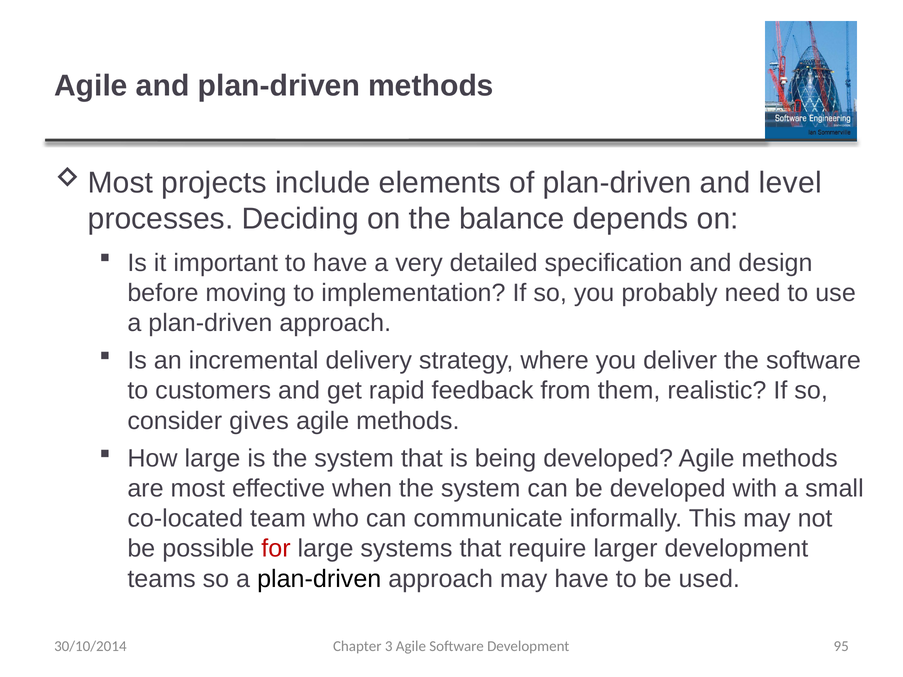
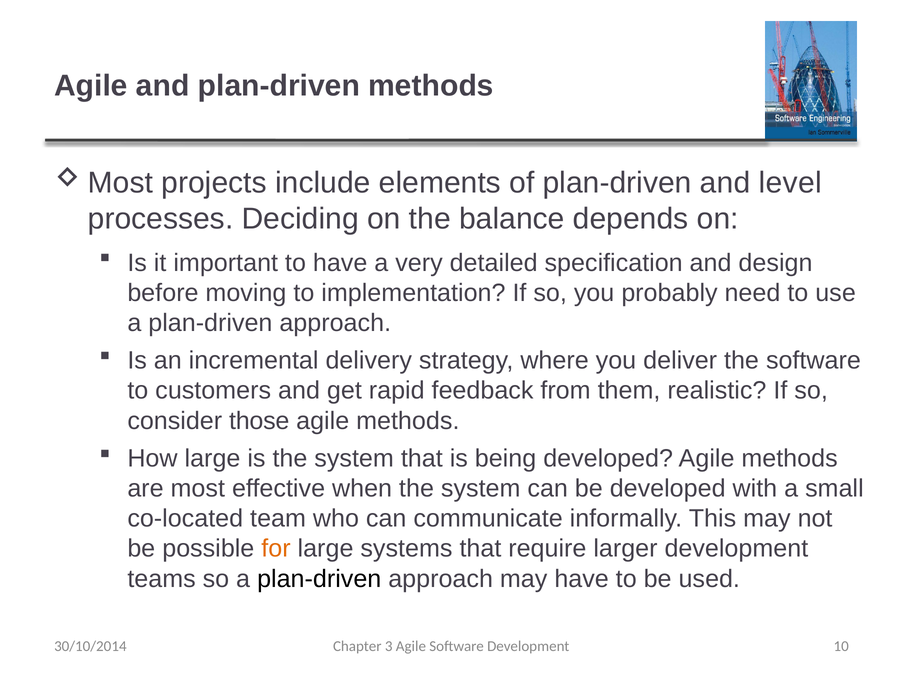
gives: gives -> those
for colour: red -> orange
95: 95 -> 10
